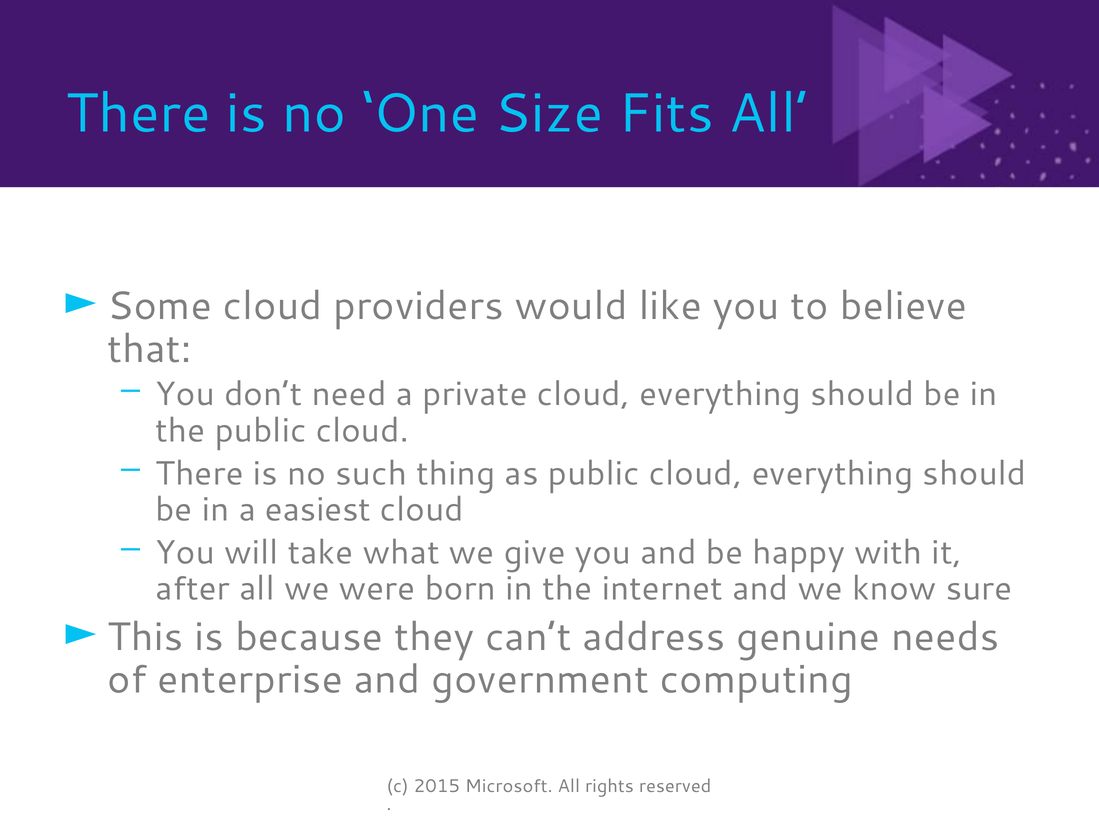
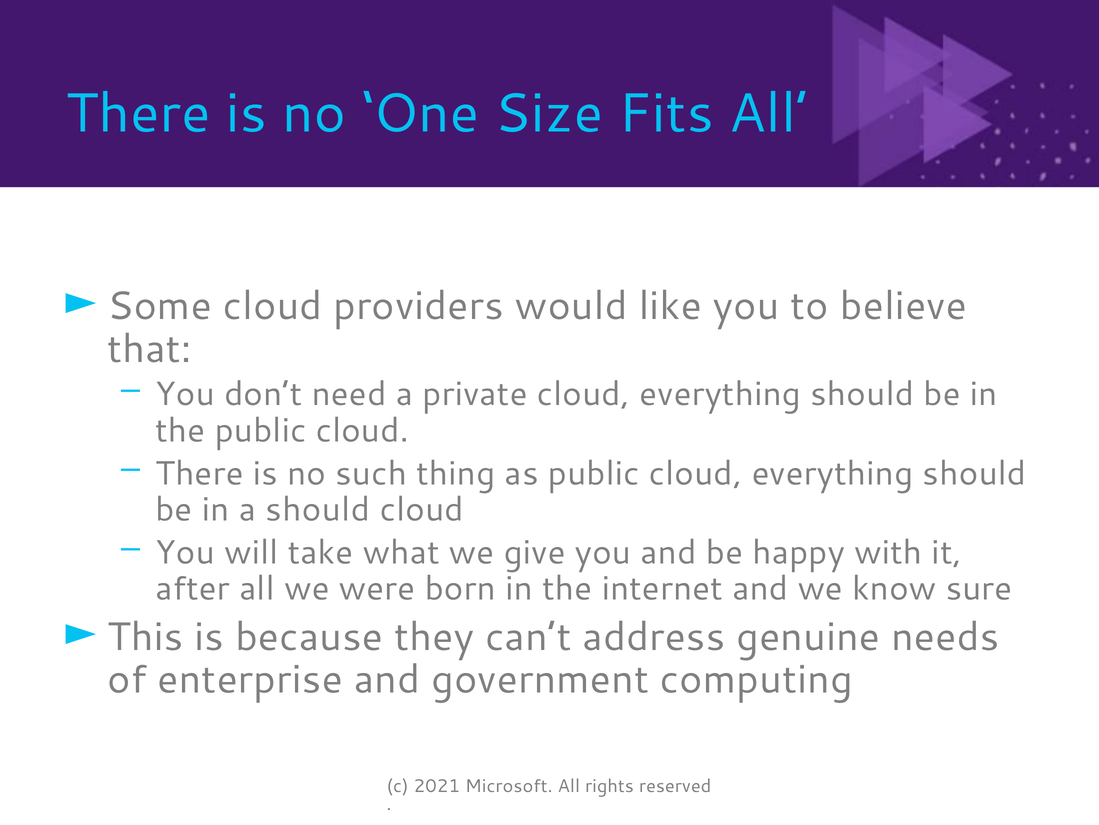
a easiest: easiest -> should
2015: 2015 -> 2021
